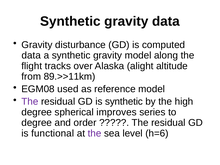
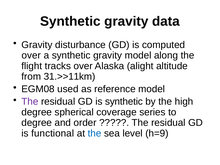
data at (31, 55): data -> over
89.>>11km: 89.>>11km -> 31.>>11km
improves: improves -> coverage
the at (95, 133) colour: purple -> blue
h=6: h=6 -> h=9
